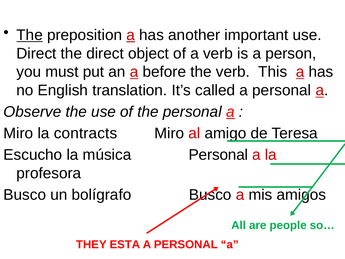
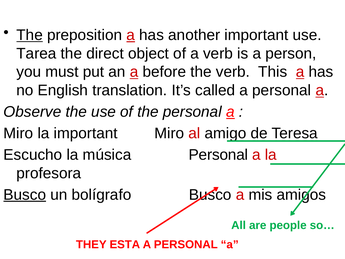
Direct at (36, 53): Direct -> Tarea
la contracts: contracts -> important
Busco at (25, 195) underline: none -> present
